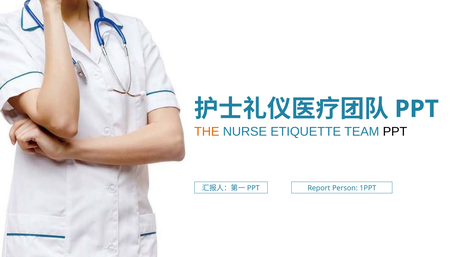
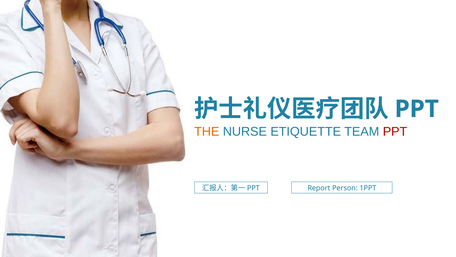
PPT at (395, 131) colour: black -> red
